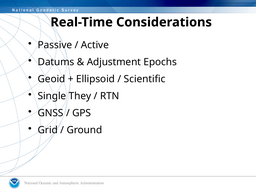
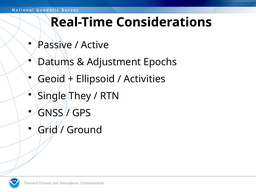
Scientific: Scientific -> Activities
